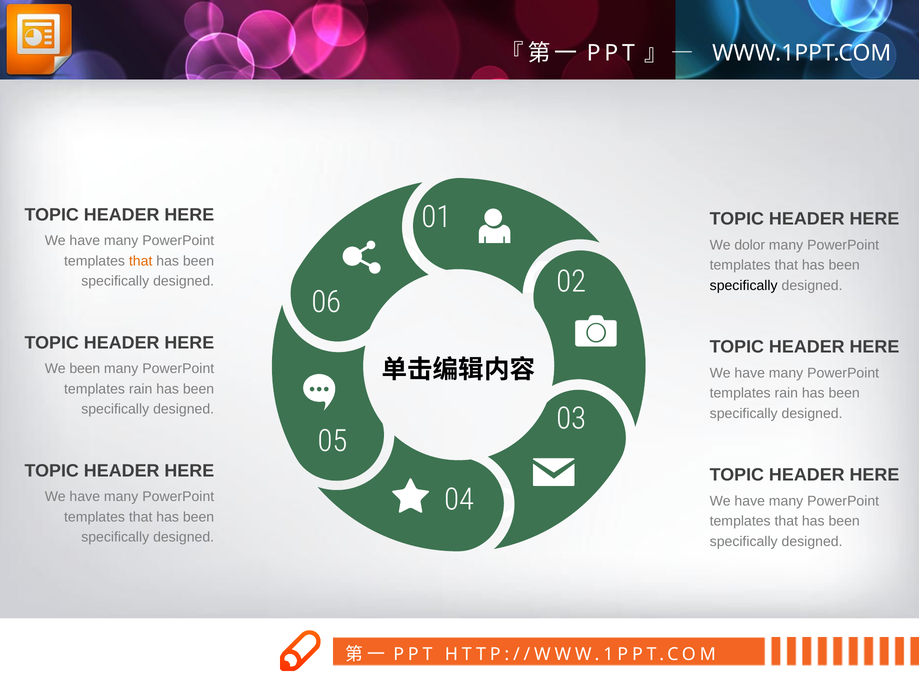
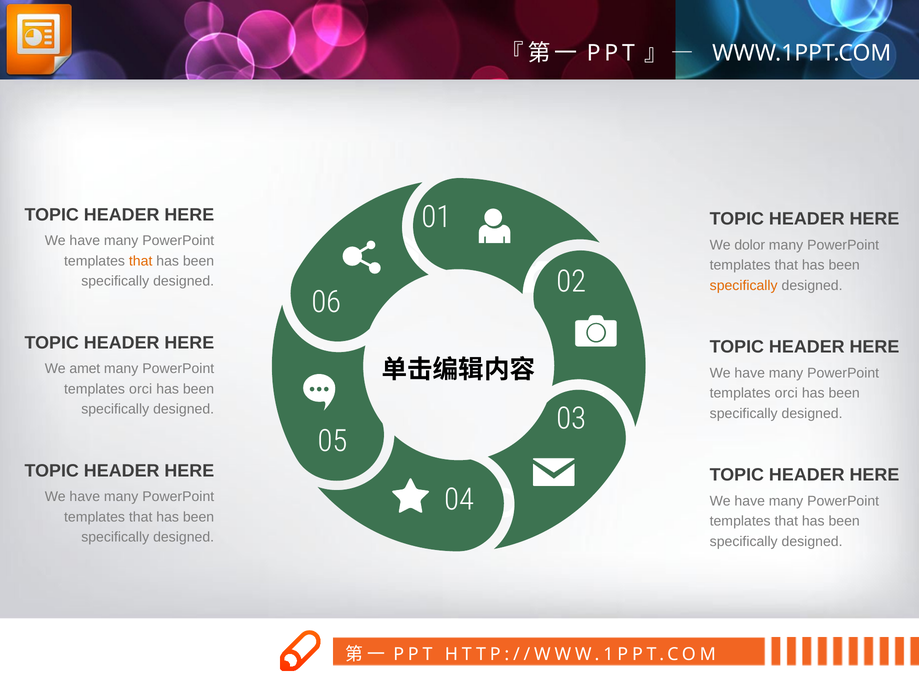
specifically at (744, 286) colour: black -> orange
We been: been -> amet
rain at (141, 389): rain -> orci
rain at (786, 393): rain -> orci
